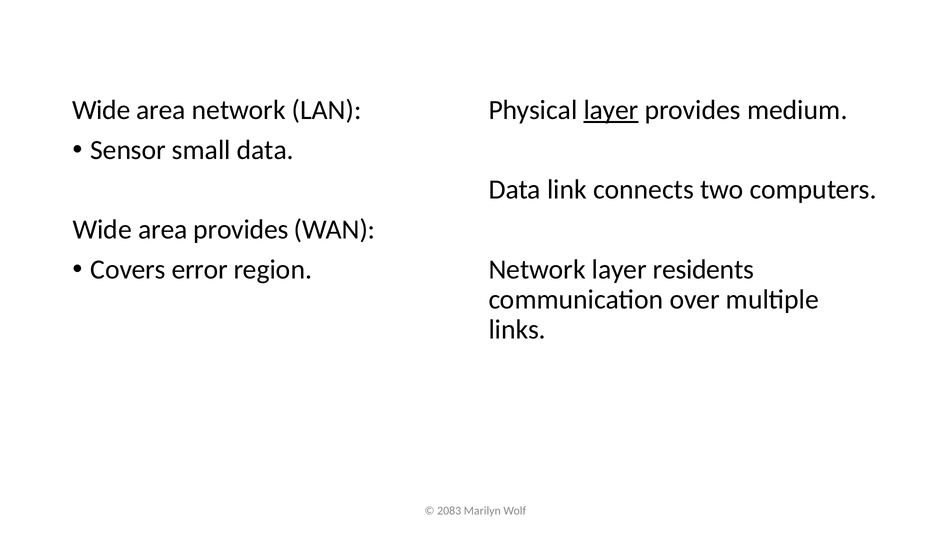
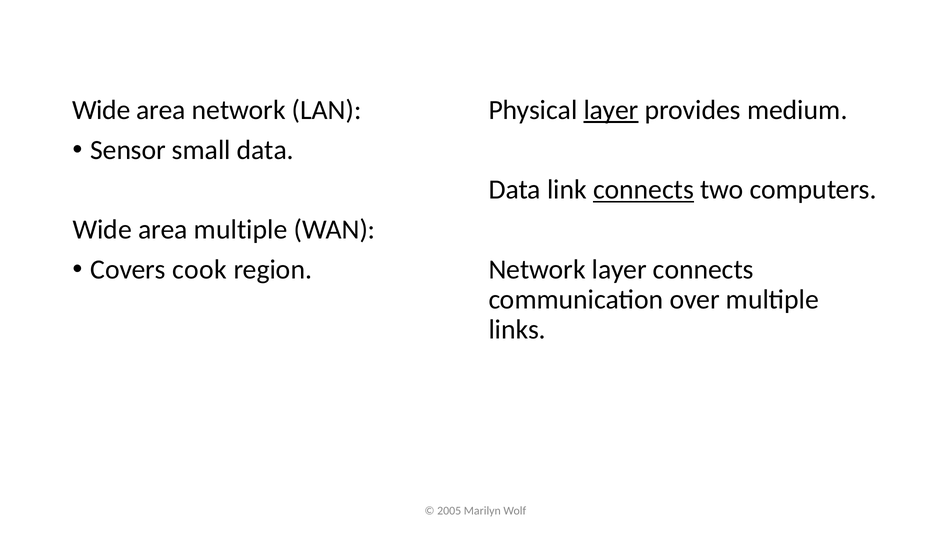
connects at (643, 190) underline: none -> present
area provides: provides -> multiple
error: error -> cook
layer residents: residents -> connects
2083: 2083 -> 2005
